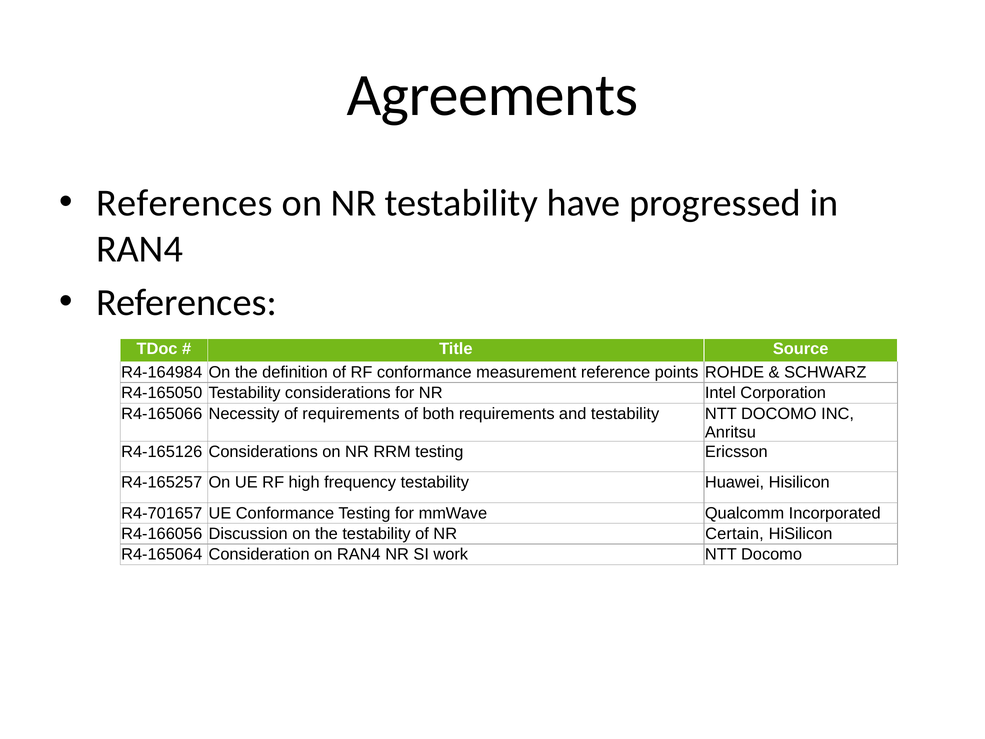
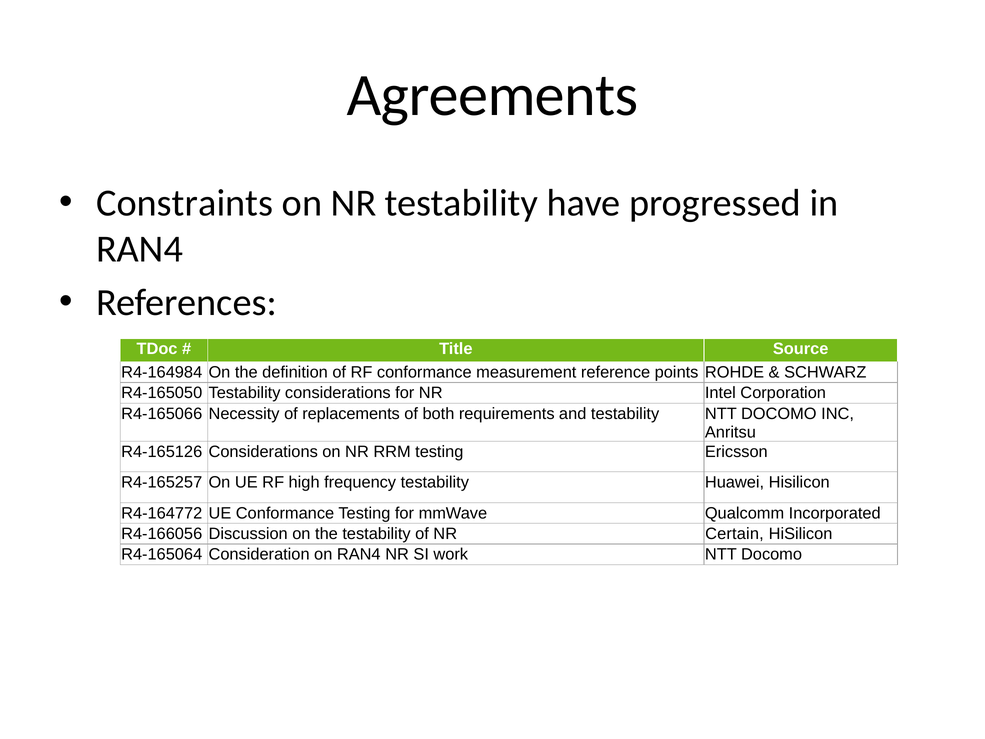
References at (185, 203): References -> Constraints
of requirements: requirements -> replacements
R4-701657: R4-701657 -> R4-164772
